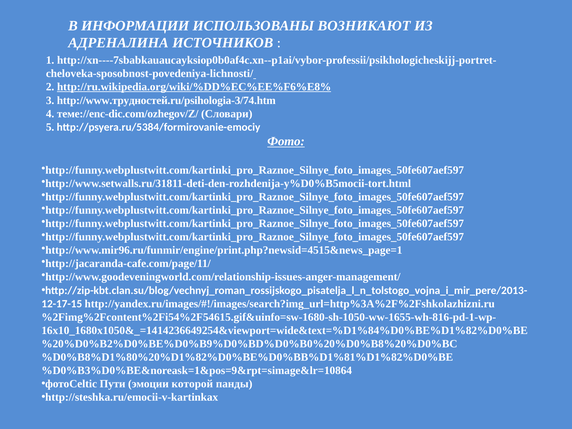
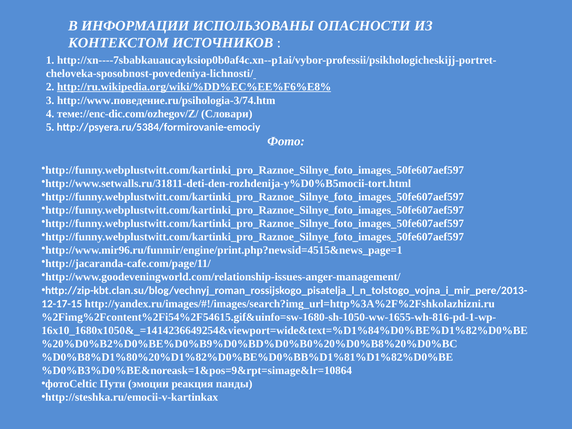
ВОЗНИКАЮТ: ВОЗНИКАЮТ -> ОПАСНОСТИ
АДРЕНАЛИНА: АДРЕНАЛИНА -> КОНТЕКСТОМ
http://www.трудностей.ru/psihologia-3/74.htm: http://www.трудностей.ru/psihologia-3/74.htm -> http://www.поведение.ru/psihologia-3/74.htm
Фото underline: present -> none
которой: которой -> реакция
